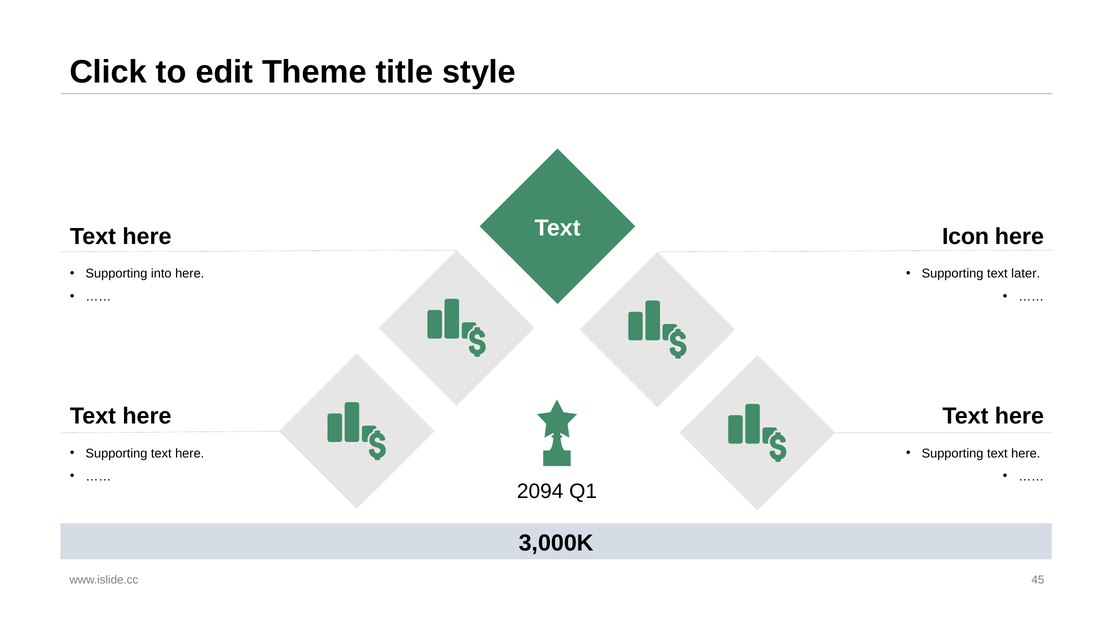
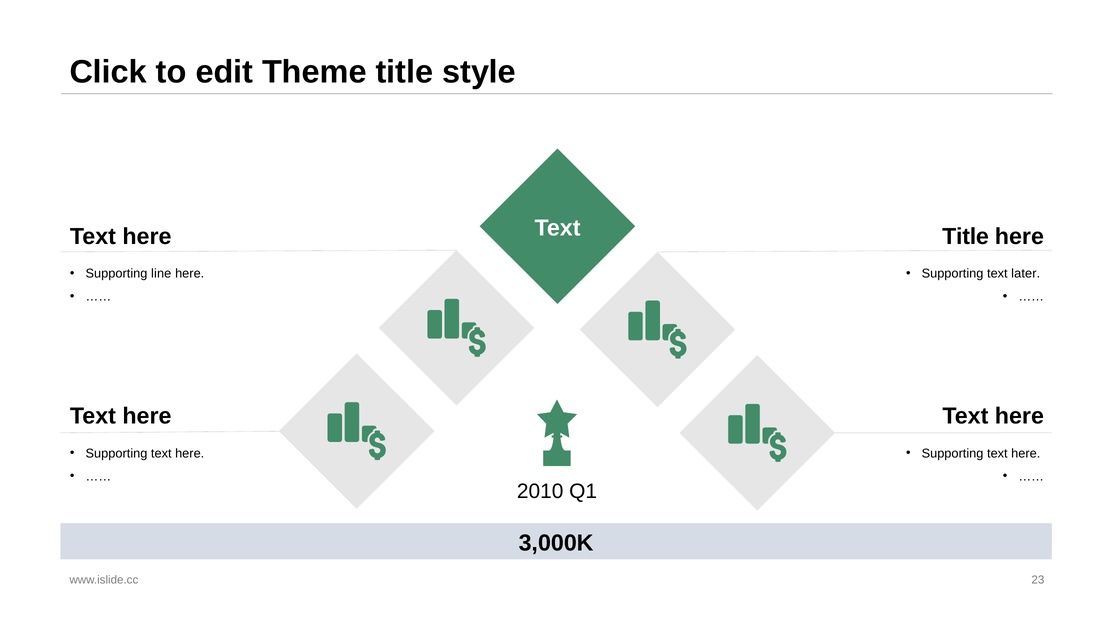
Icon at (966, 237): Icon -> Title
into: into -> line
2094: 2094 -> 2010
45: 45 -> 23
